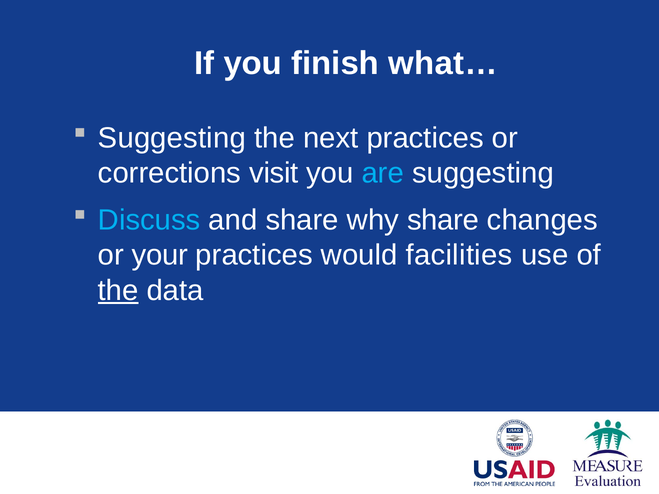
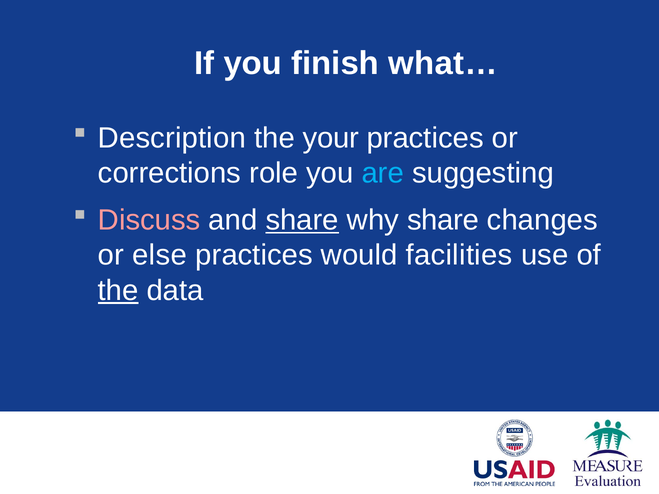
Suggesting at (172, 138): Suggesting -> Description
next: next -> your
visit: visit -> role
Discuss colour: light blue -> pink
share at (302, 220) underline: none -> present
your: your -> else
